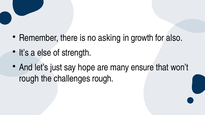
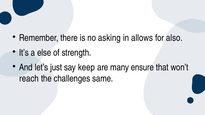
growth: growth -> allows
hope: hope -> keep
rough at (29, 79): rough -> reach
challenges rough: rough -> same
